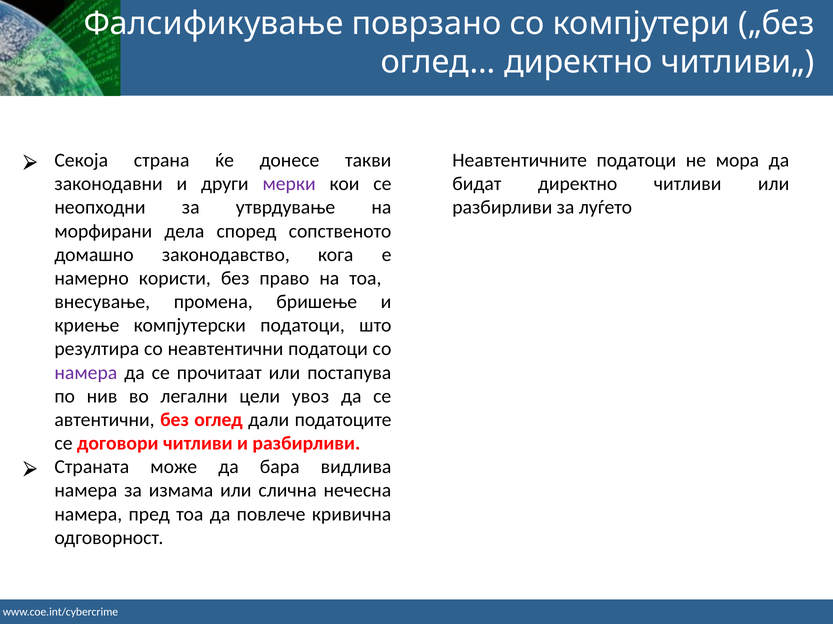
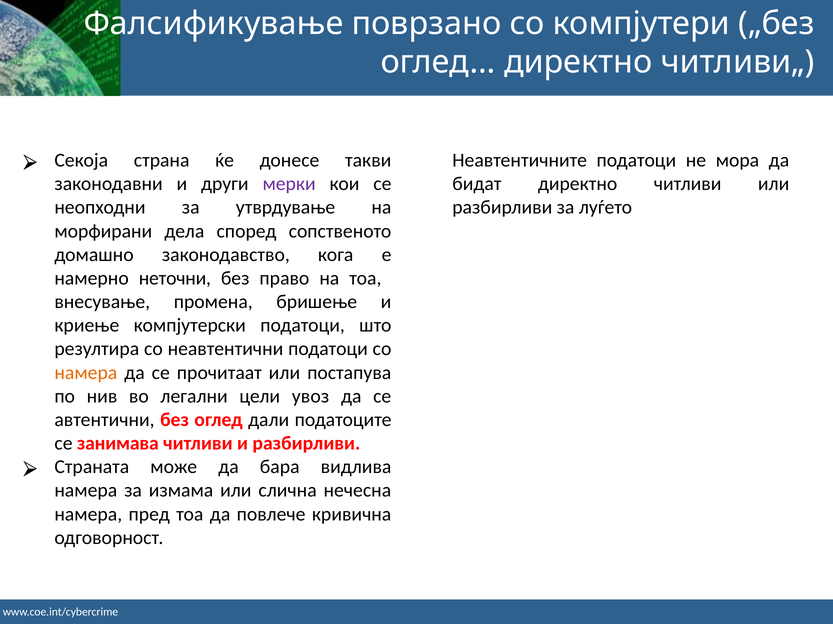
користи: користи -> неточни
намера at (86, 373) colour: purple -> orange
договори: договори -> занимава
